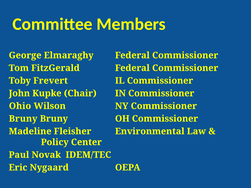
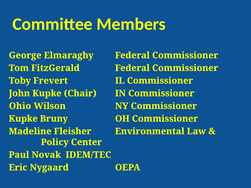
Bruny at (23, 119): Bruny -> Kupke
